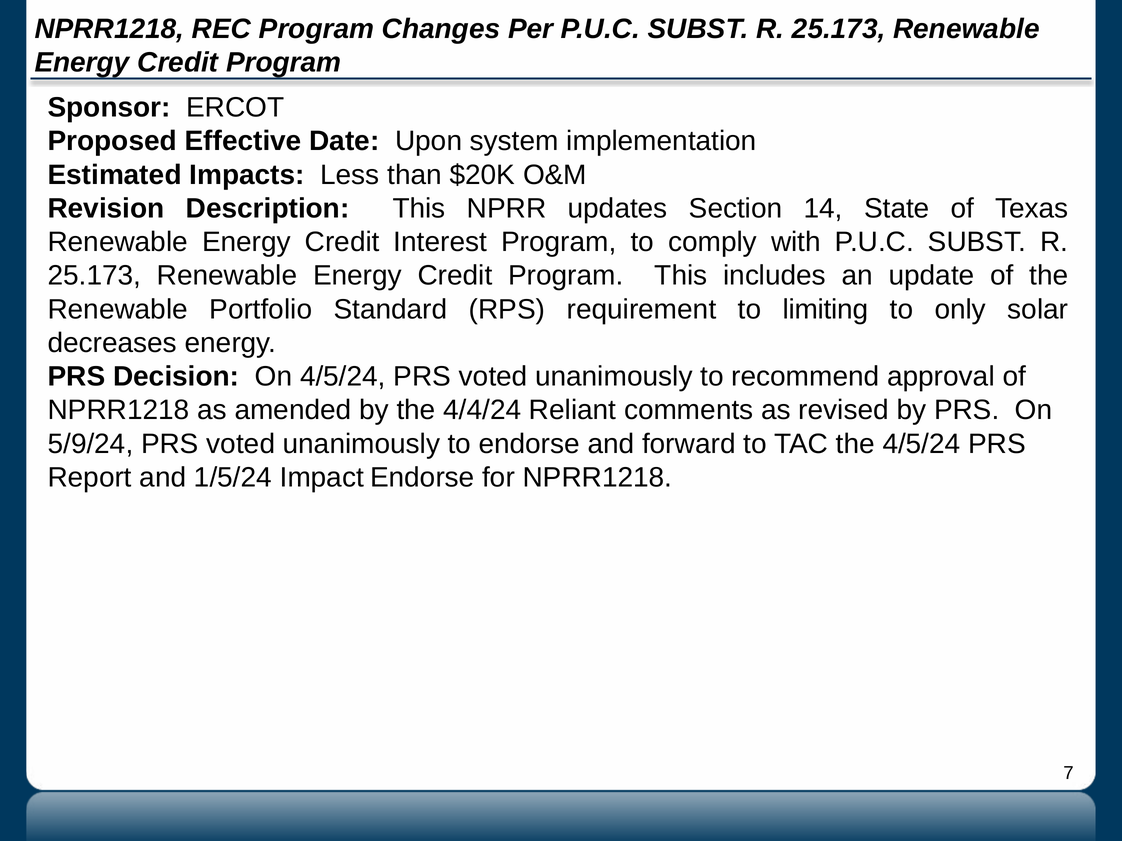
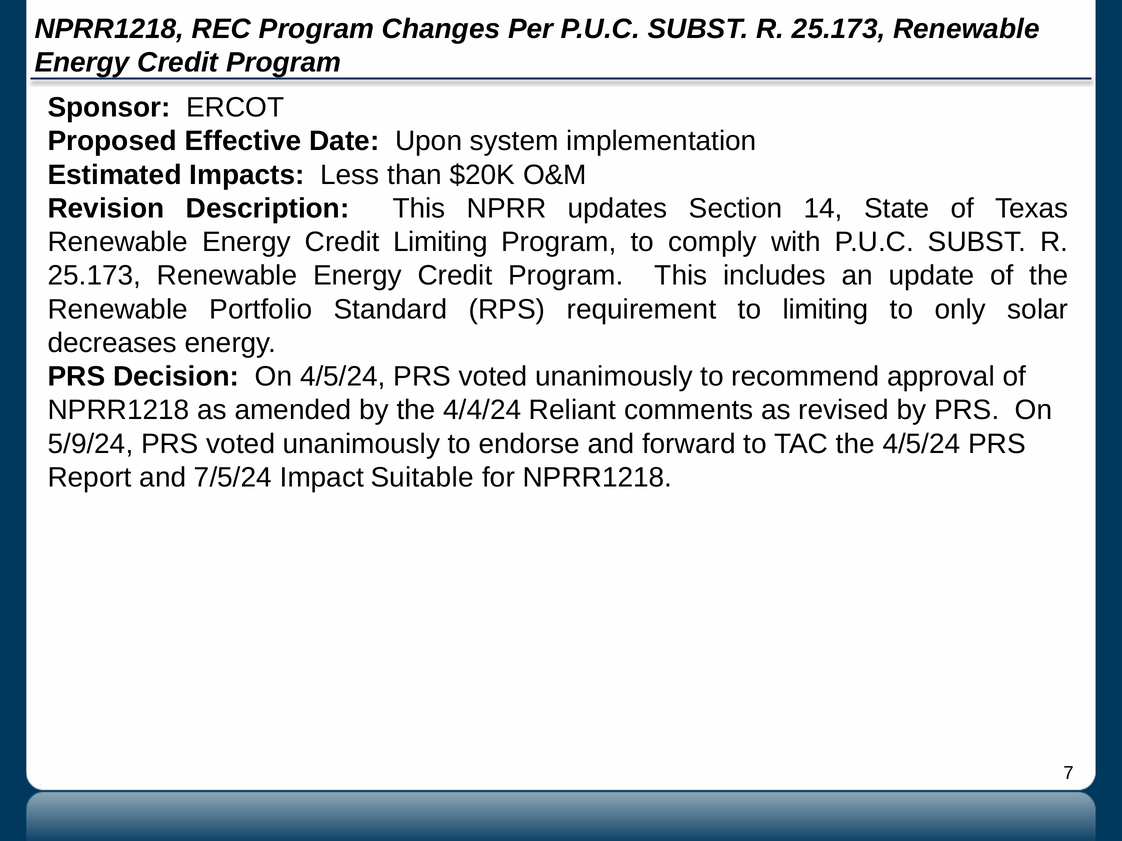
Credit Interest: Interest -> Limiting
1/5/24: 1/5/24 -> 7/5/24
Impact Endorse: Endorse -> Suitable
